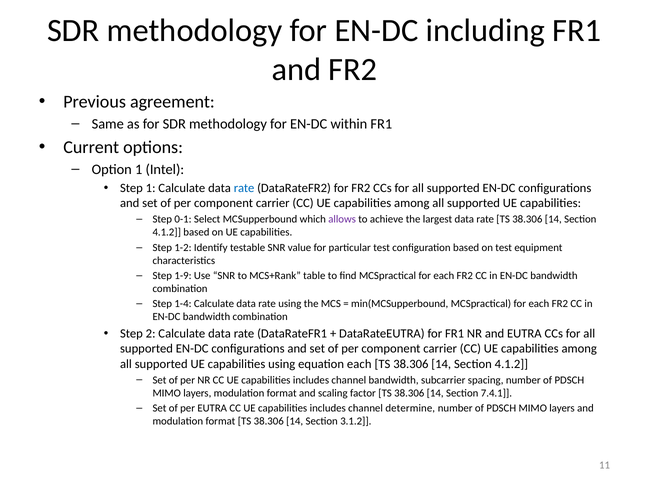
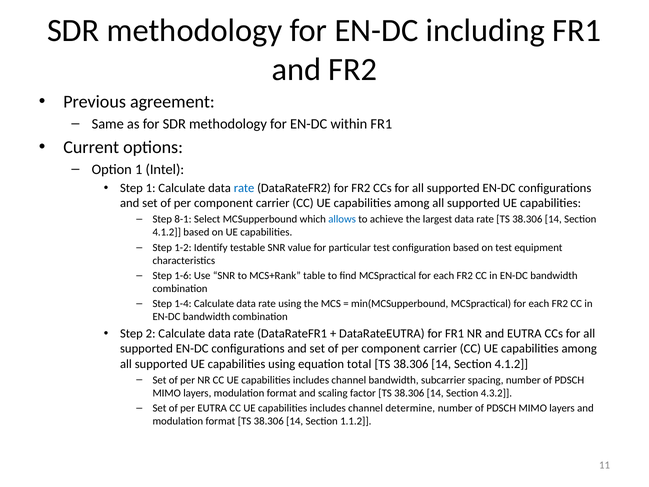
0-1: 0-1 -> 8-1
allows colour: purple -> blue
1-9: 1-9 -> 1-6
equation each: each -> total
7.4.1: 7.4.1 -> 4.3.2
3.1.2: 3.1.2 -> 1.1.2
